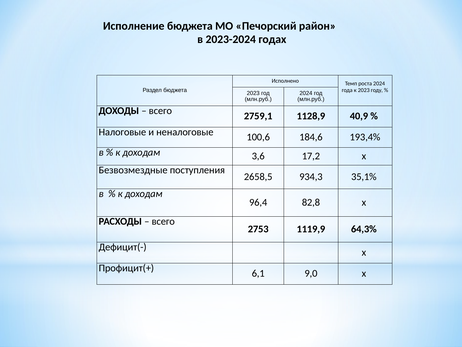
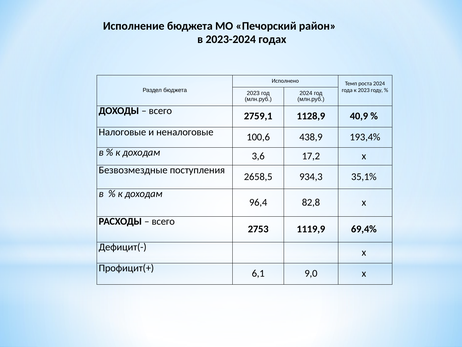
184,6: 184,6 -> 438,9
64,3%: 64,3% -> 69,4%
